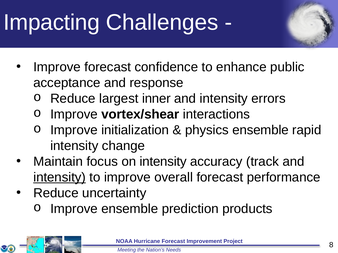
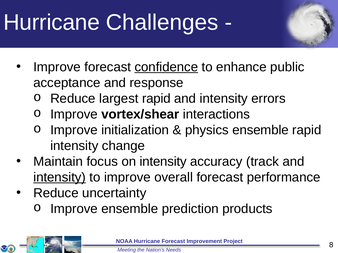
Impacting at (52, 22): Impacting -> Hurricane
confidence underline: none -> present
largest inner: inner -> rapid
